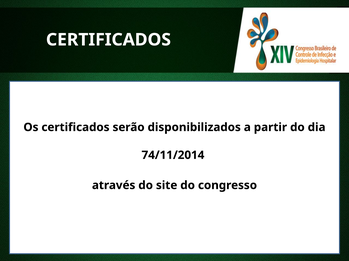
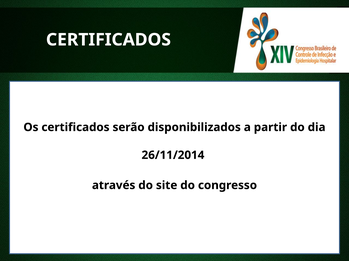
74/11/2014: 74/11/2014 -> 26/11/2014
